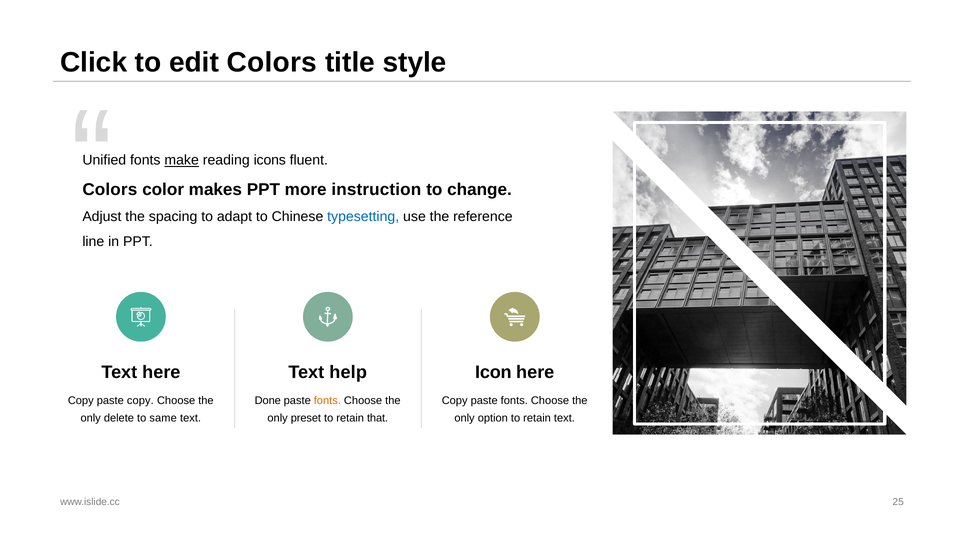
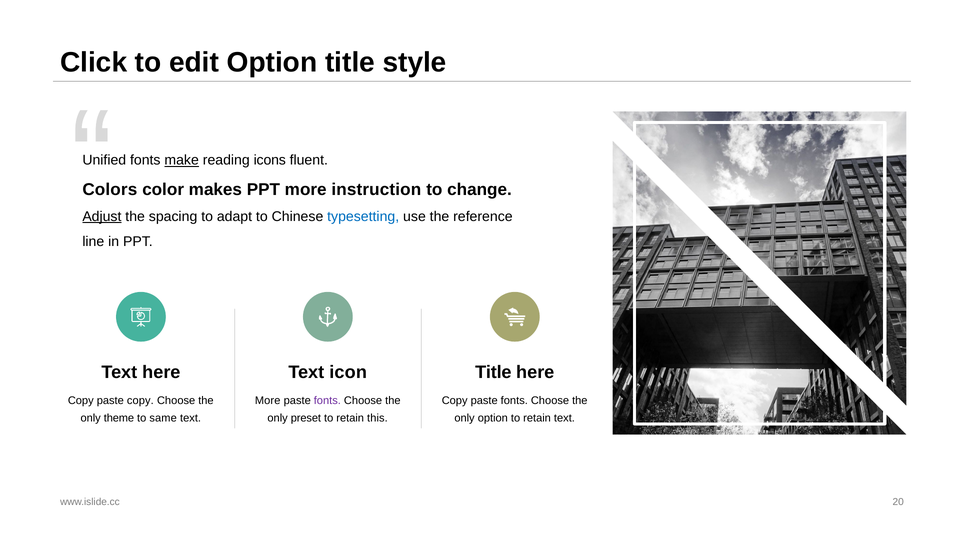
edit Colors: Colors -> Option
Adjust underline: none -> present
help: help -> icon
Icon at (493, 373): Icon -> Title
Done at (268, 401): Done -> More
fonts at (327, 401) colour: orange -> purple
delete: delete -> theme
that: that -> this
25: 25 -> 20
